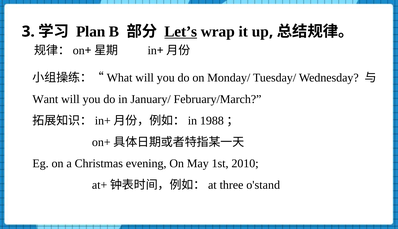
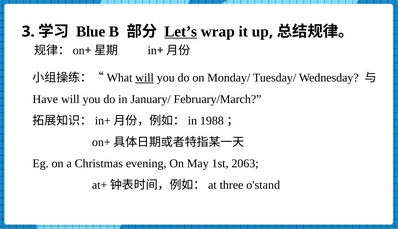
Plan: Plan -> Blue
will at (145, 78) underline: none -> present
Want: Want -> Have
2010: 2010 -> 2063
